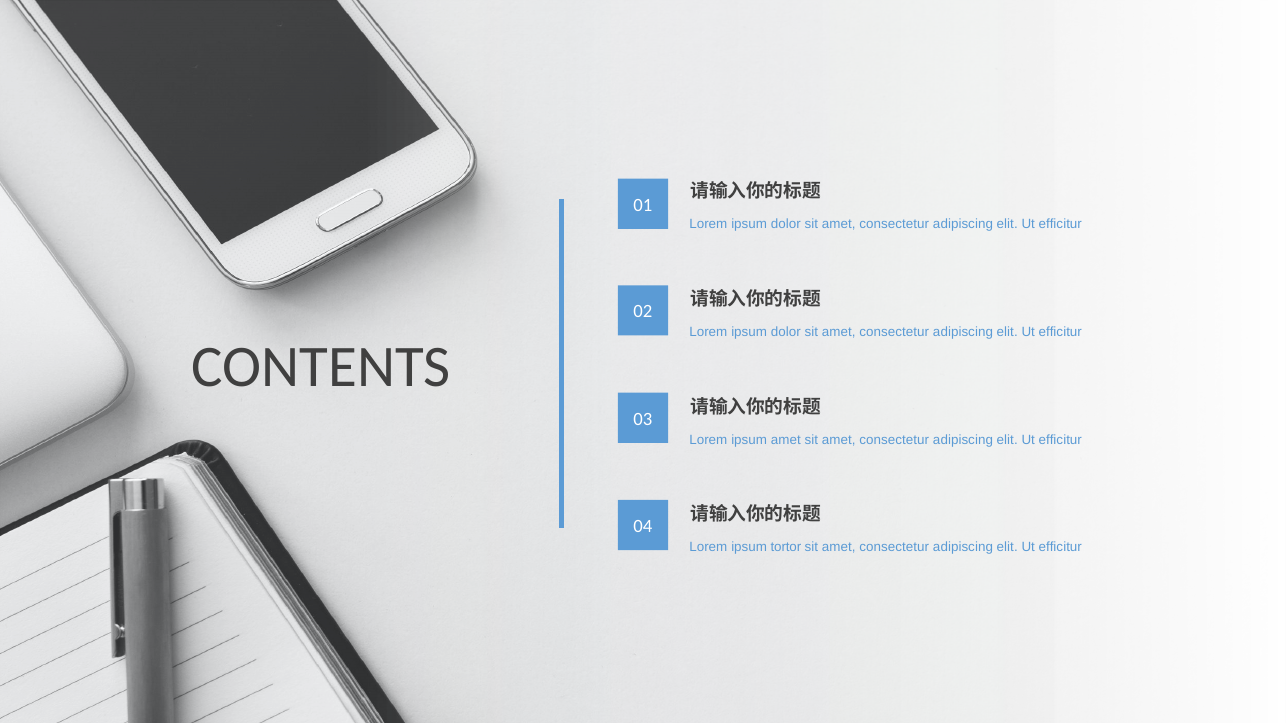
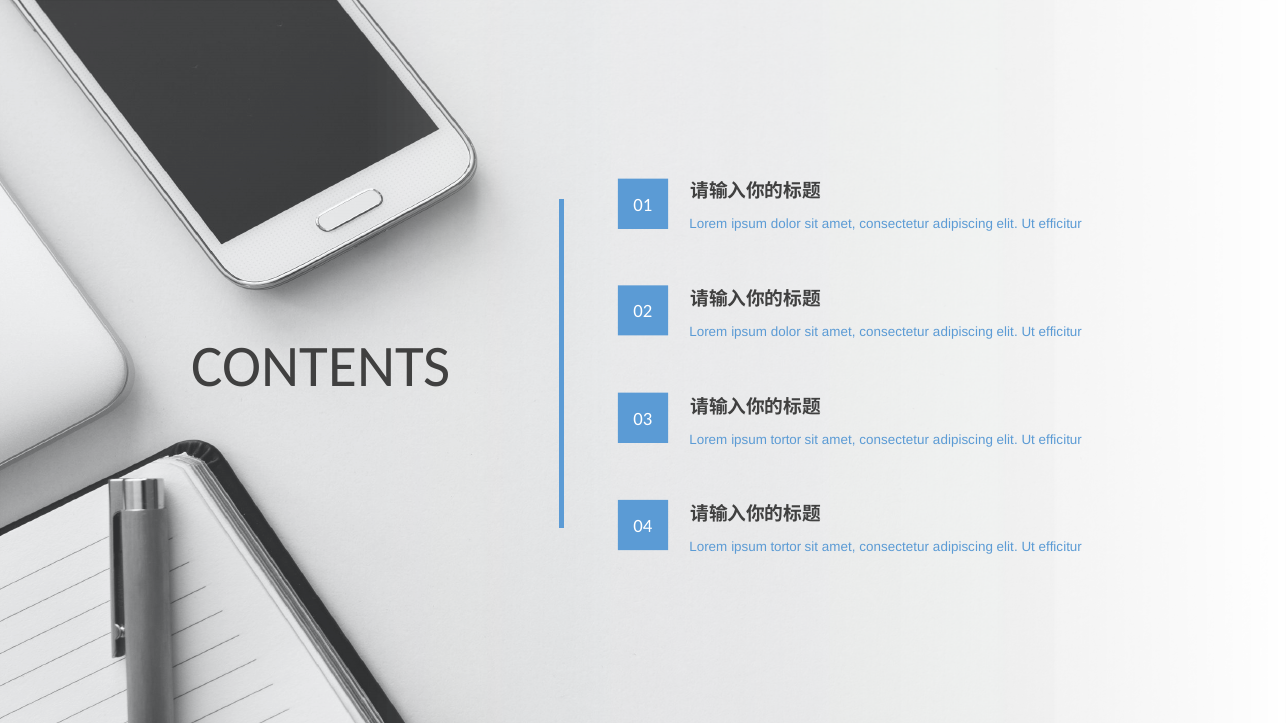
amet at (786, 440): amet -> tortor
